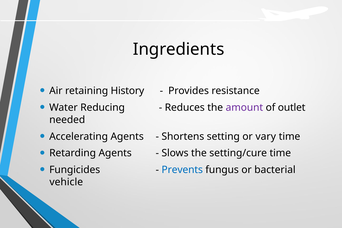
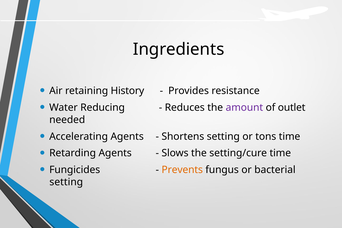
vary: vary -> tons
Prevents colour: blue -> orange
vehicle at (66, 182): vehicle -> setting
